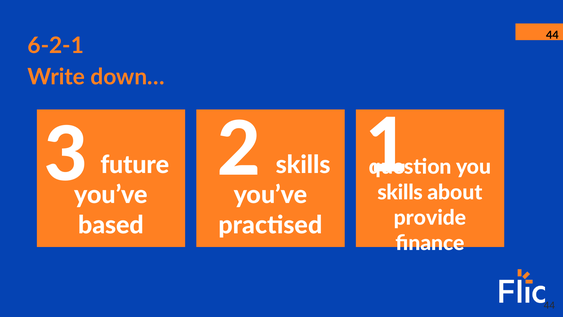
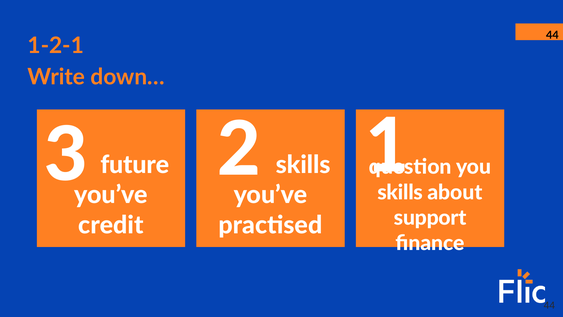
6-2-1: 6-2-1 -> 1-2-1
provide: provide -> support
based: based -> credit
